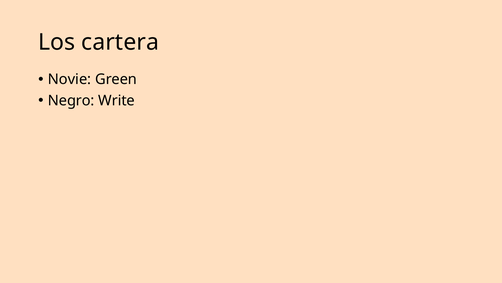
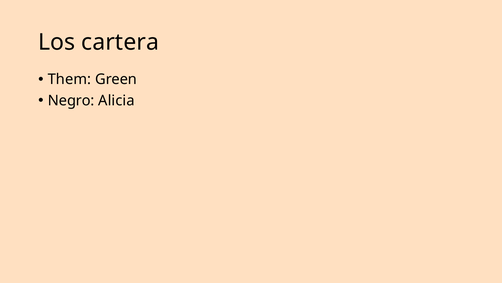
Novie: Novie -> Them
Write: Write -> Alicia
